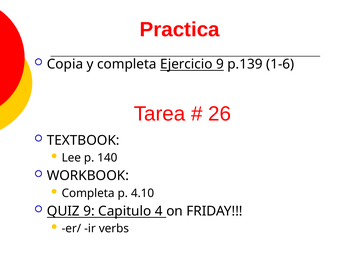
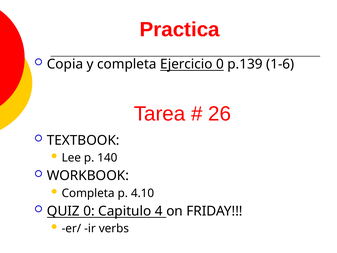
Ejercicio 9: 9 -> 0
QUIZ 9: 9 -> 0
